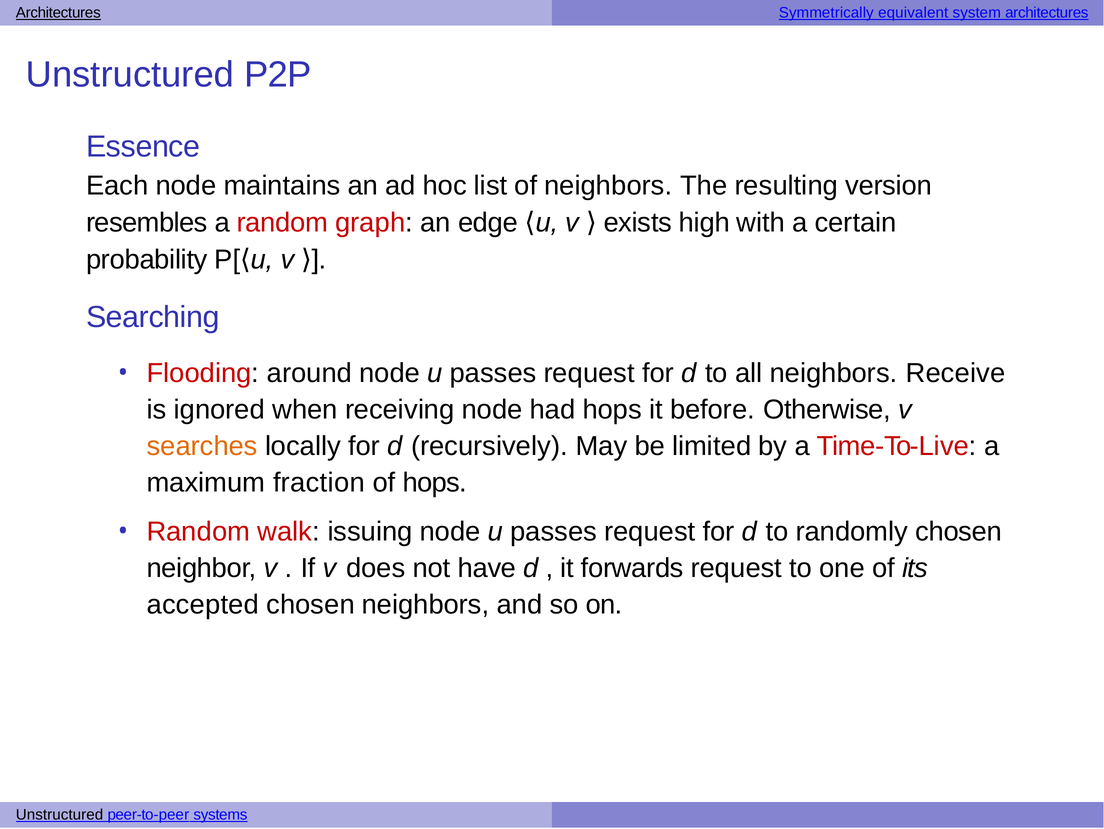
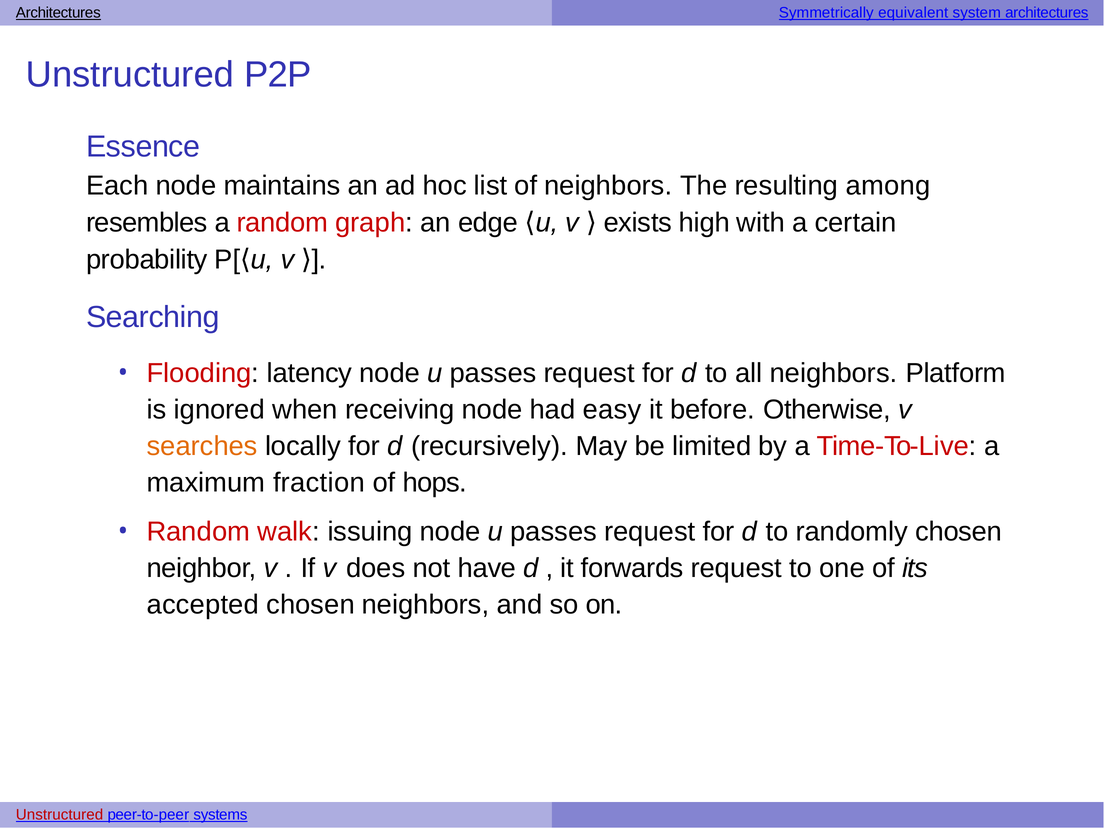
version: version -> among
around: around -> latency
Receive: Receive -> Platform
had hops: hops -> easy
Unstructured at (60, 815) colour: black -> red
